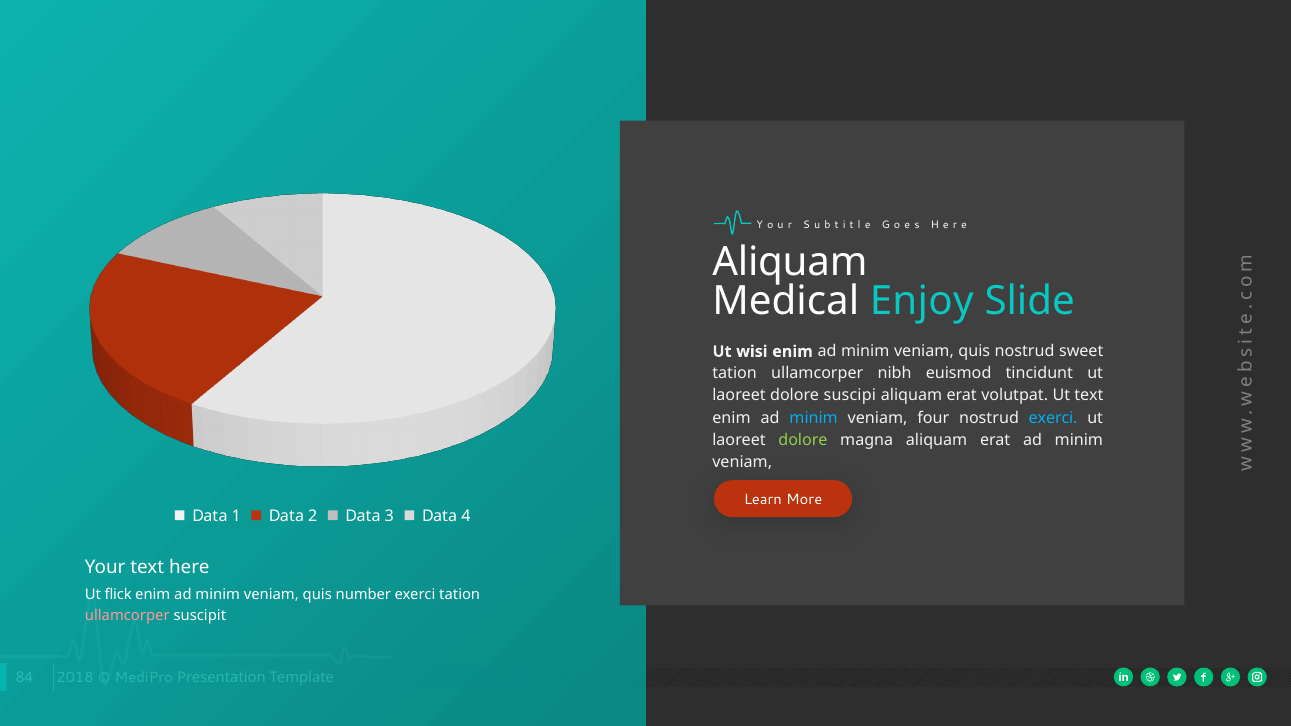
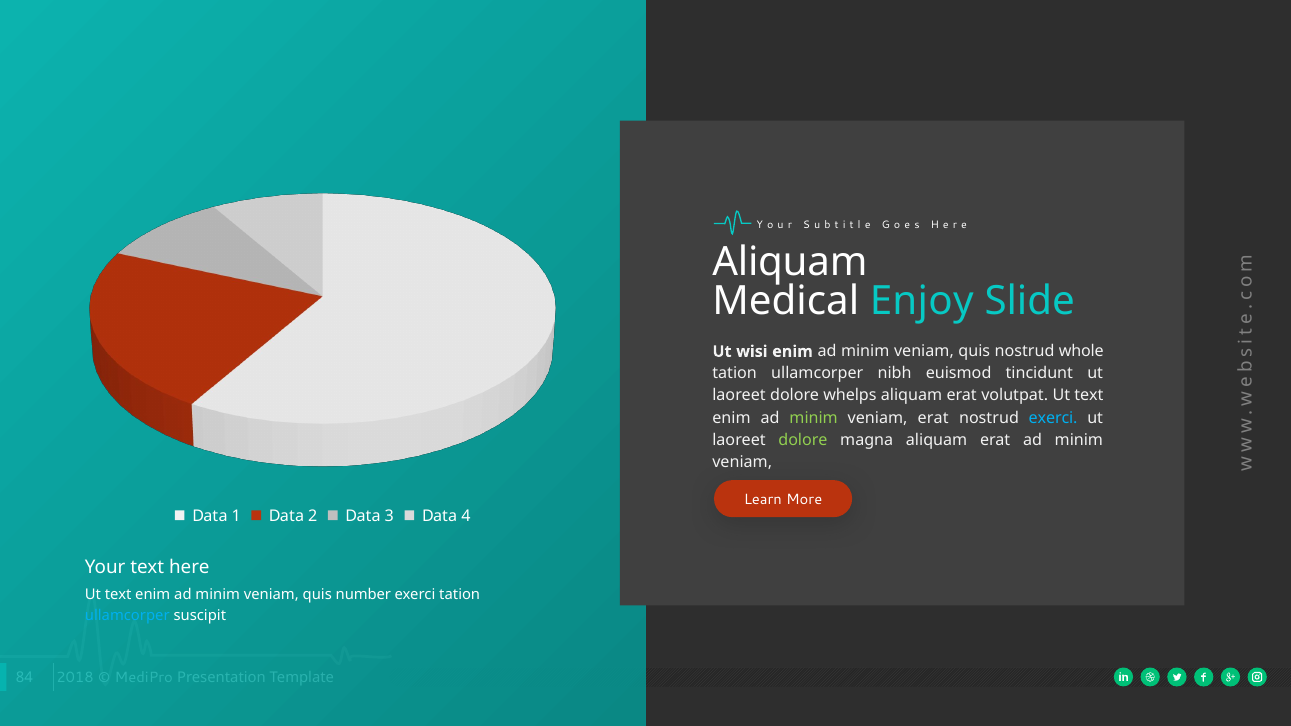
sweet: sweet -> whole
suscipi: suscipi -> whelps
minim at (814, 418) colour: light blue -> light green
veniam four: four -> erat
flick at (118, 594): flick -> text
ullamcorper at (127, 616) colour: pink -> light blue
